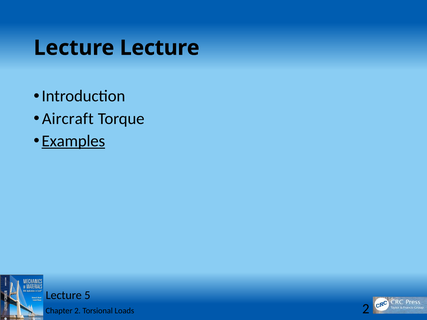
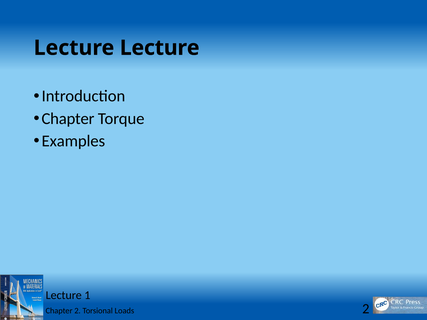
Aircraft at (68, 119): Aircraft -> Chapter
Examples underline: present -> none
5: 5 -> 1
